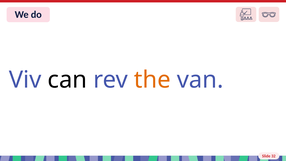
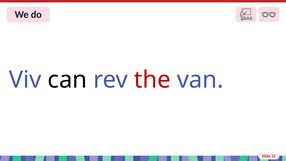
the colour: orange -> red
